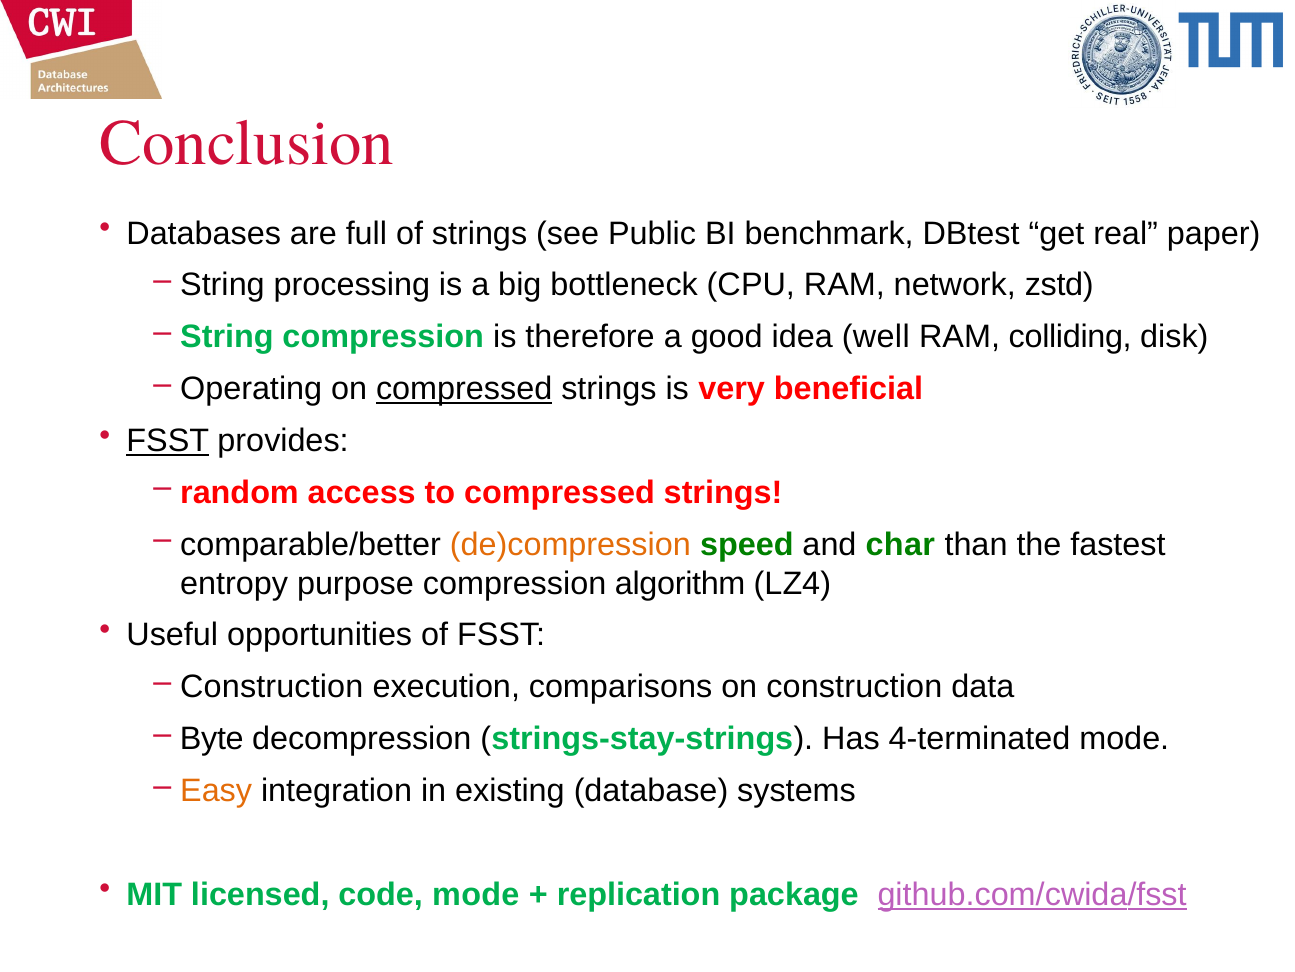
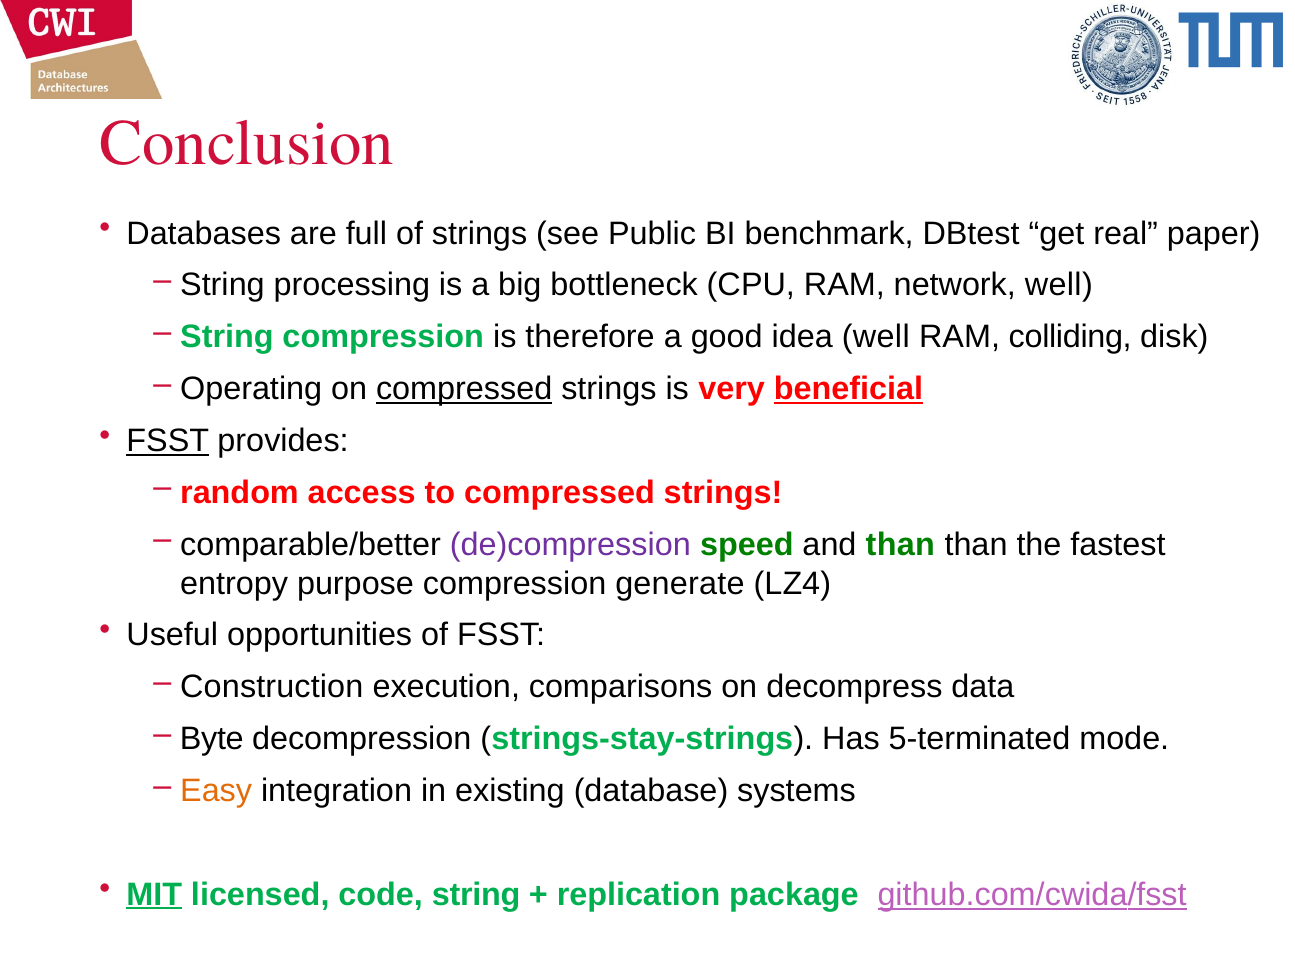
network zstd: zstd -> well
beneficial underline: none -> present
de)compression colour: orange -> purple
and char: char -> than
algorithm: algorithm -> generate
on construction: construction -> decompress
4-terminated: 4-terminated -> 5-terminated
MIT underline: none -> present
code mode: mode -> string
